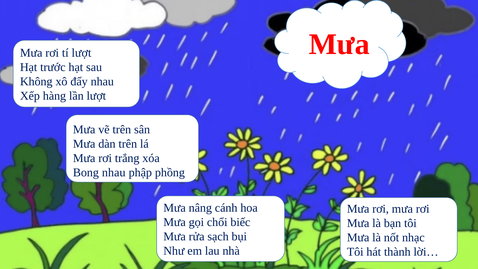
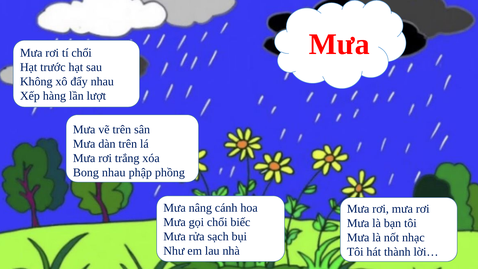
tí lượt: lượt -> chổi
